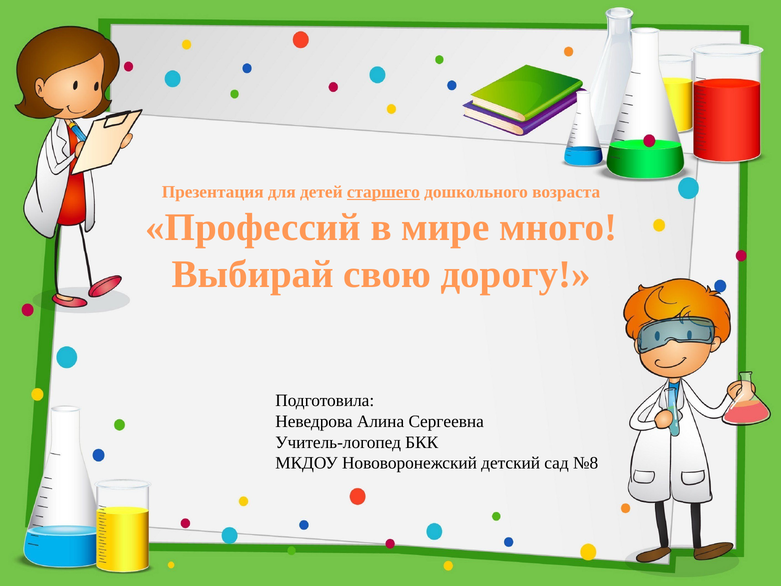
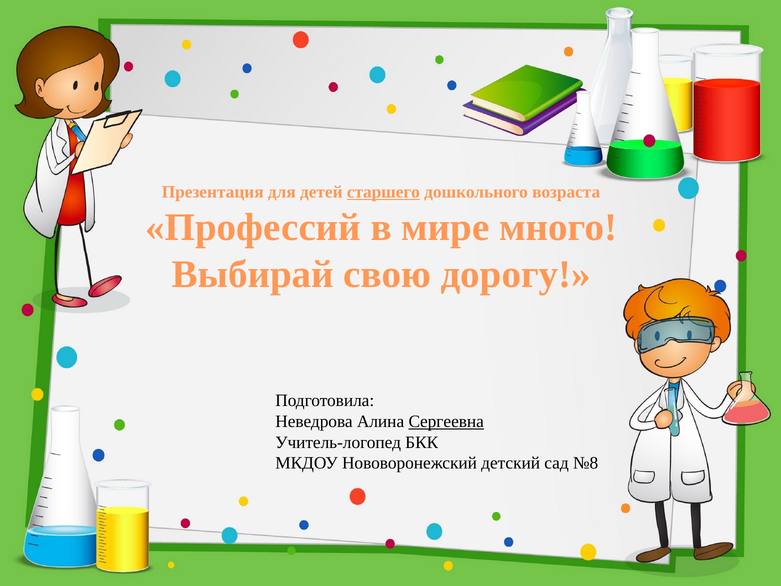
Сергеевна underline: none -> present
